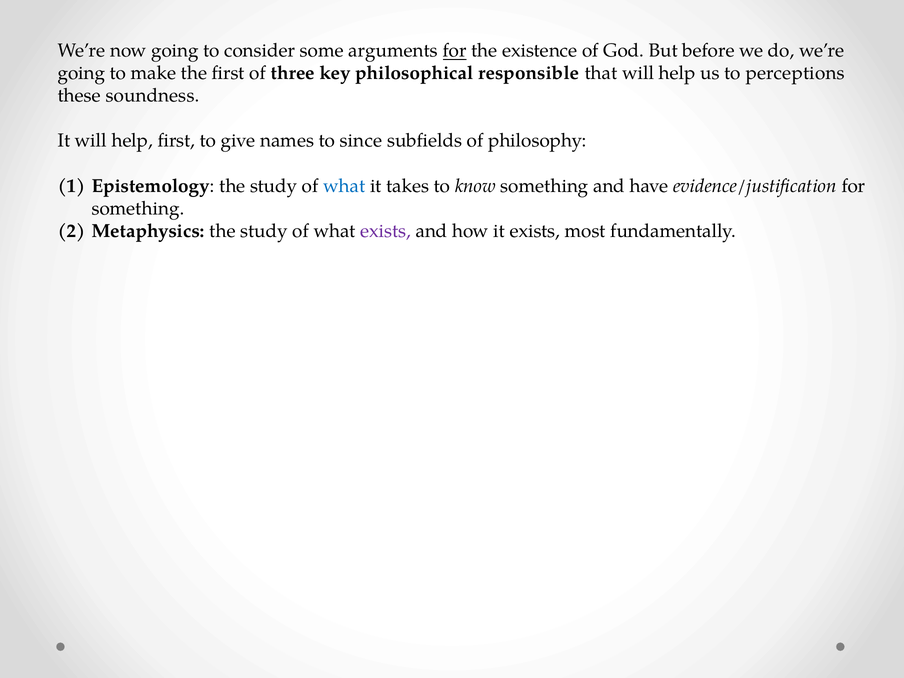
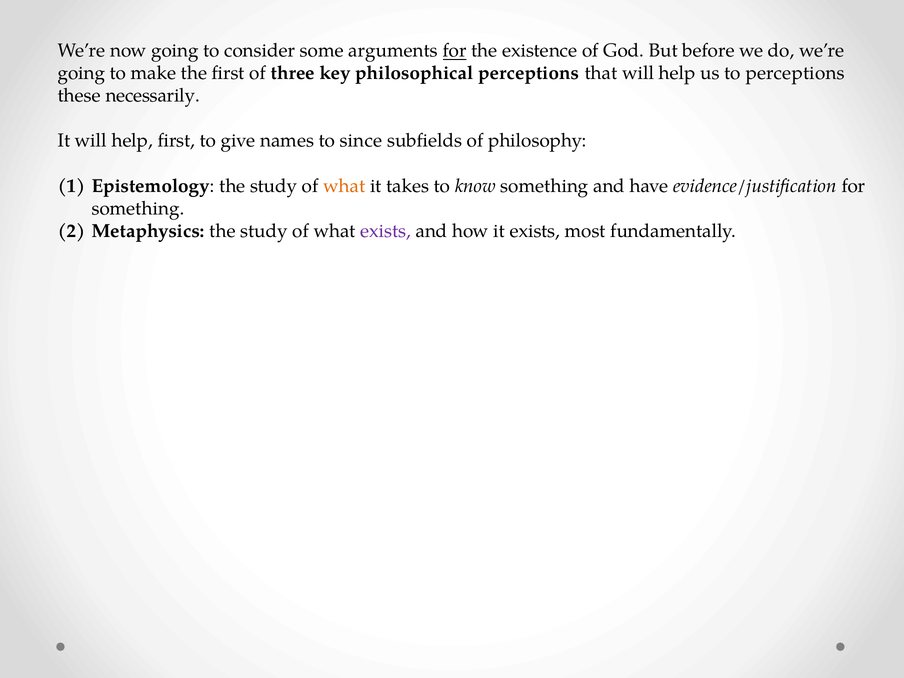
philosophical responsible: responsible -> perceptions
soundness: soundness -> necessarily
what at (344, 186) colour: blue -> orange
